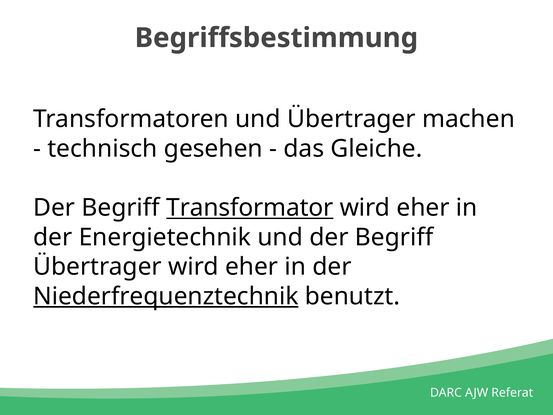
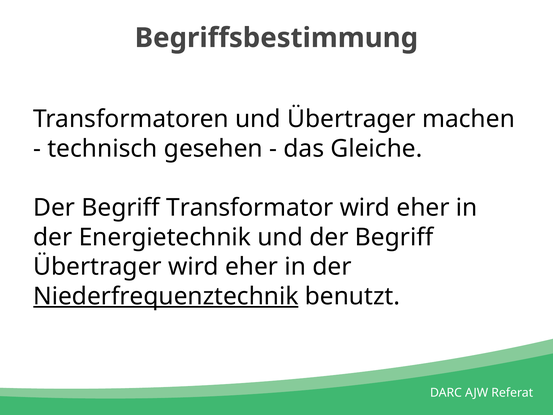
Transformator underline: present -> none
